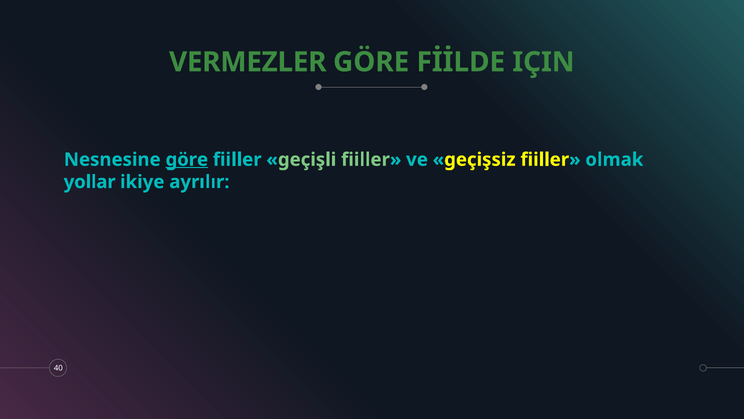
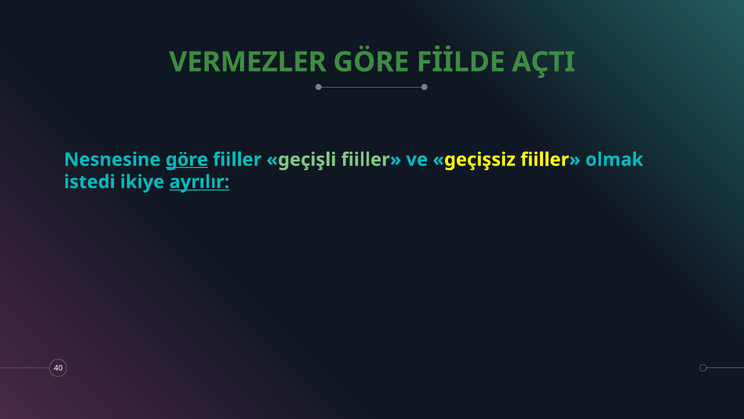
IÇIN: IÇIN -> AÇTI
yollar: yollar -> istedi
ayrılır underline: none -> present
